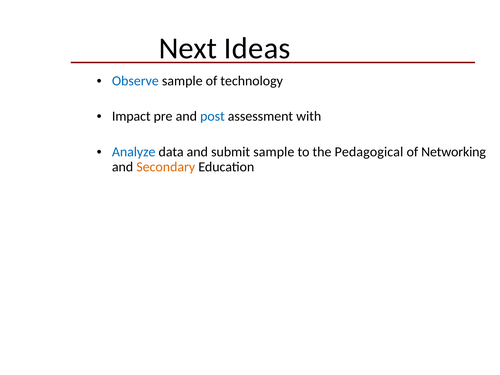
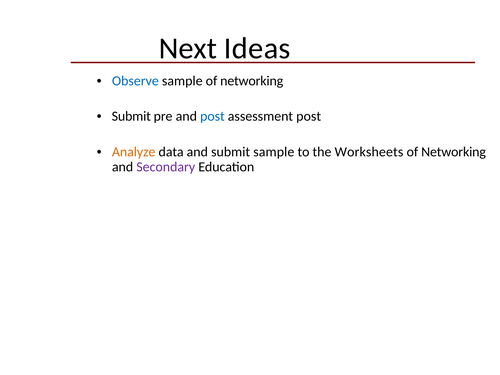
sample of technology: technology -> networking
Impact at (131, 116): Impact -> Submit
assessment with: with -> post
Analyze colour: blue -> orange
Pedagogical: Pedagogical -> Worksheets
Secondary colour: orange -> purple
